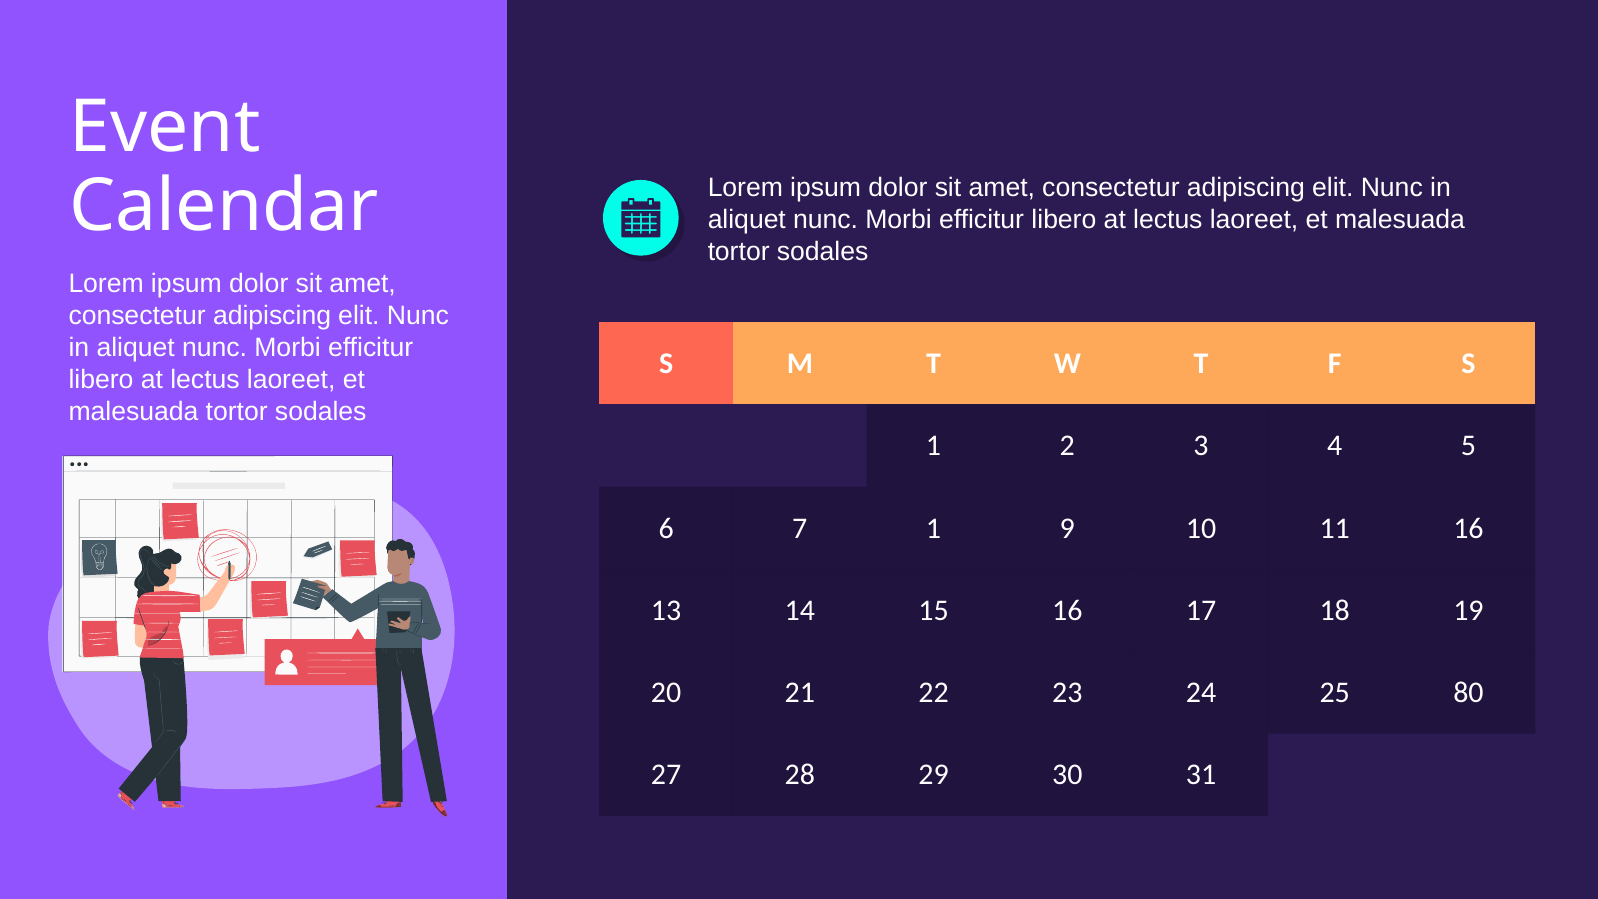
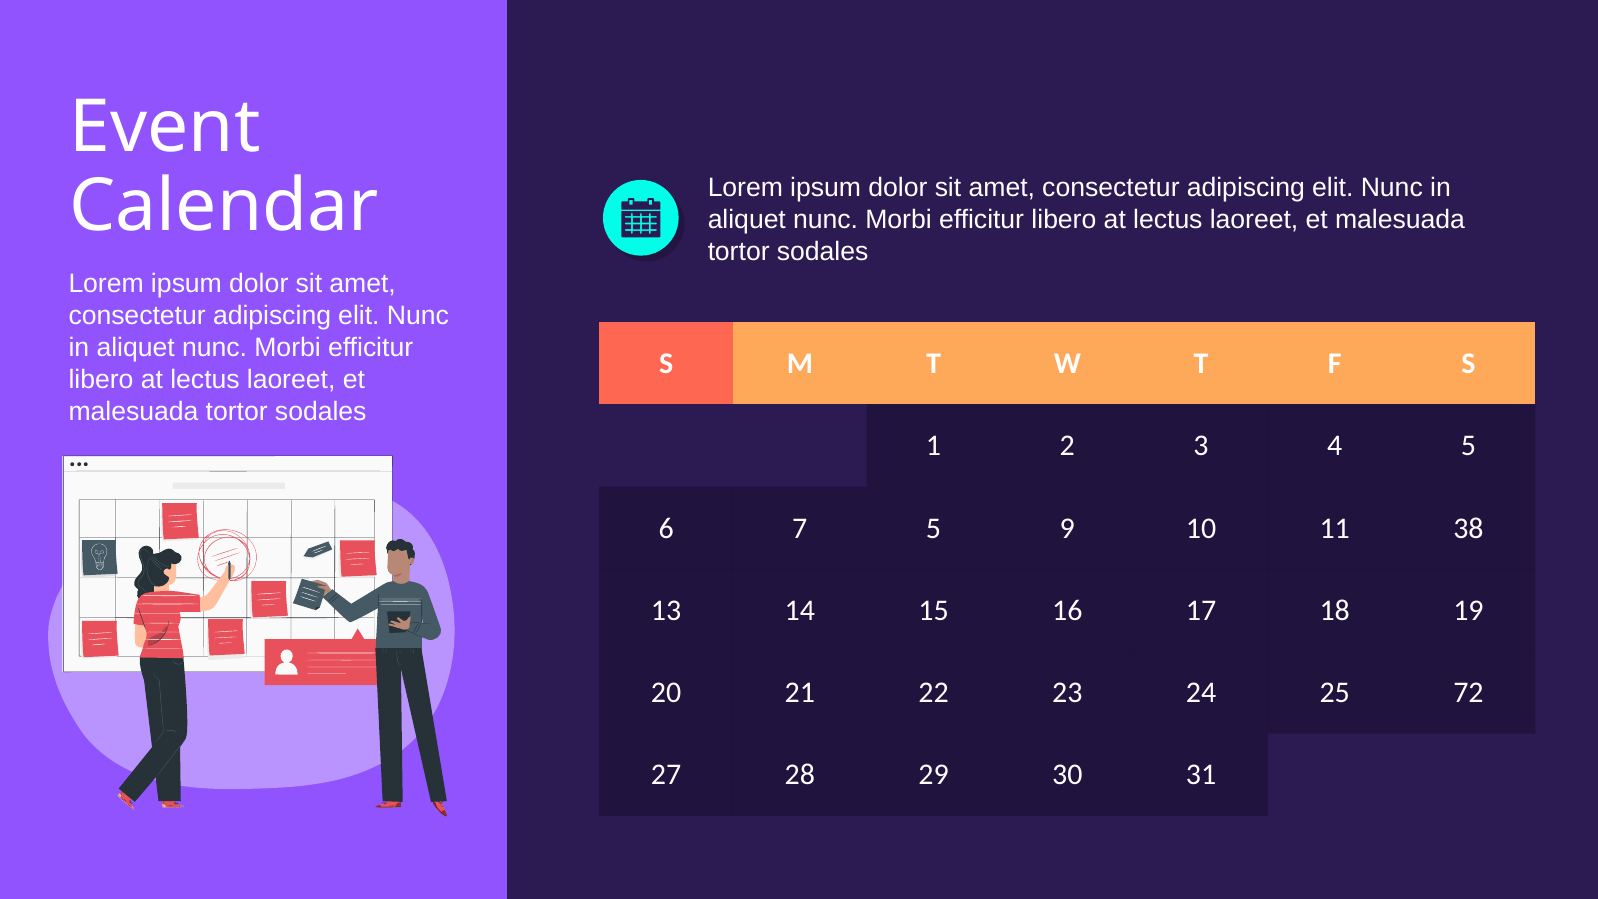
7 1: 1 -> 5
11 16: 16 -> 38
80: 80 -> 72
